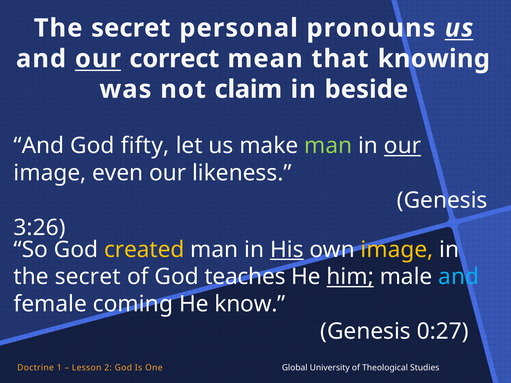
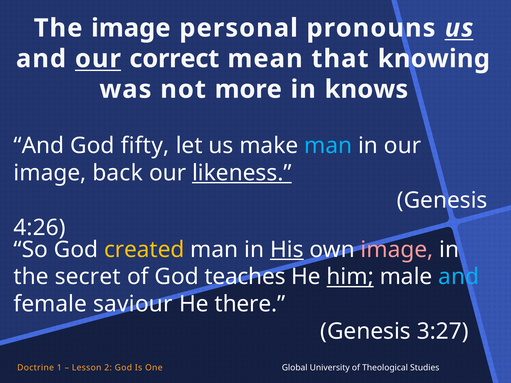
secret at (131, 28): secret -> image
claim: claim -> more
beside: beside -> knows
man at (328, 146) colour: light green -> light blue
our at (403, 146) underline: present -> none
even: even -> back
likeness underline: none -> present
3:26: 3:26 -> 4:26
image at (397, 250) colour: yellow -> pink
coming: coming -> saviour
know: know -> there
0:27: 0:27 -> 3:27
